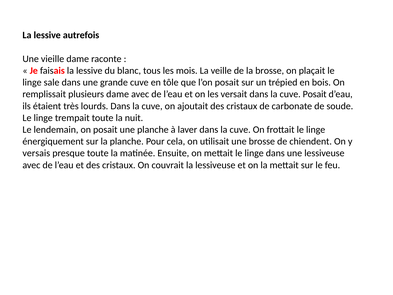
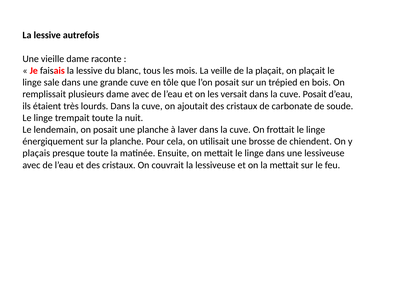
la brosse: brosse -> plaçait
versais: versais -> plaçais
